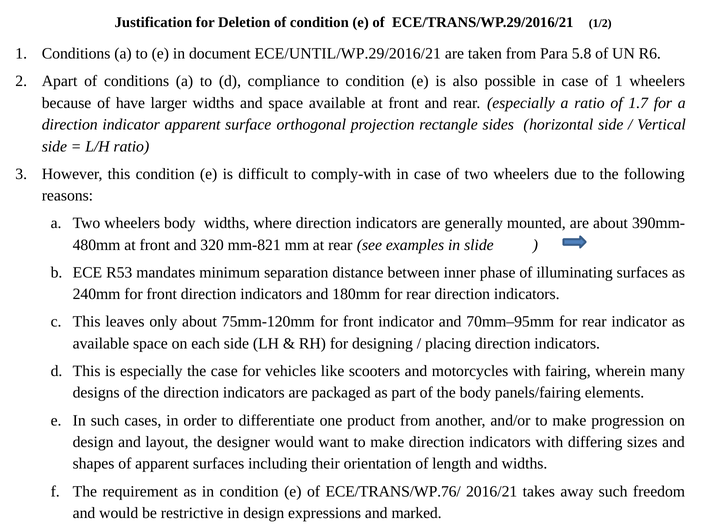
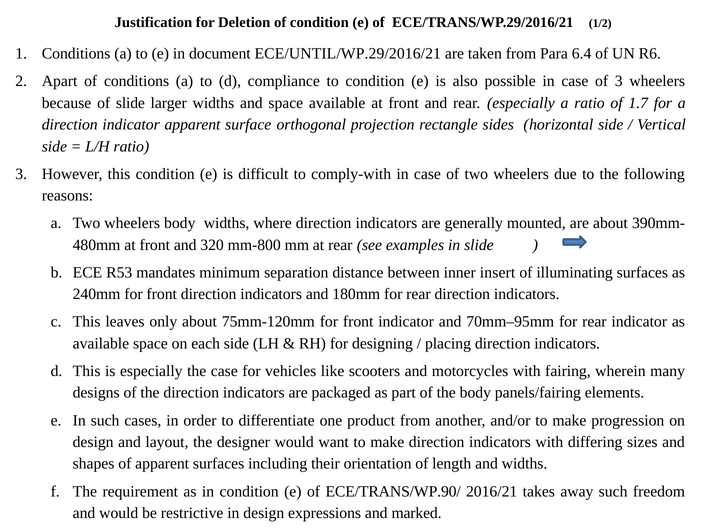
5.8: 5.8 -> 6.4
of 1: 1 -> 3
of have: have -> slide
mm-821: mm-821 -> mm-800
phase: phase -> insert
ECE/TRANS/WP.76/: ECE/TRANS/WP.76/ -> ECE/TRANS/WP.90/
